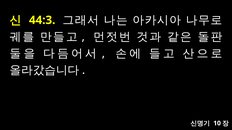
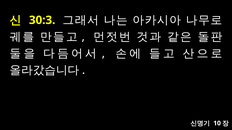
44:3: 44:3 -> 30:3
